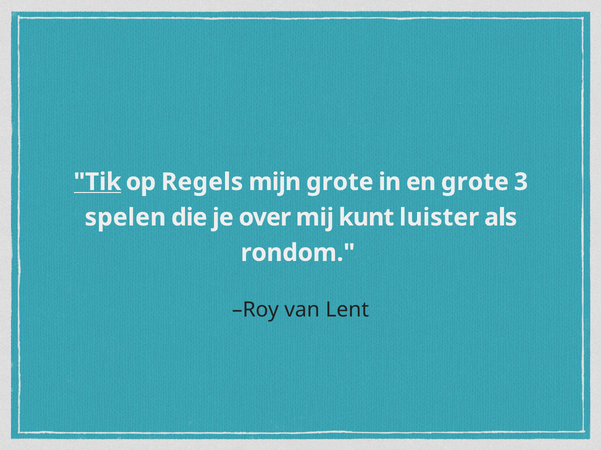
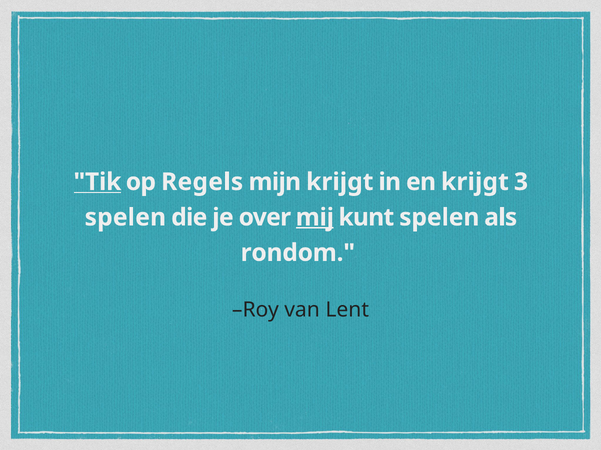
mijn grote: grote -> krijgt
en grote: grote -> krijgt
mij underline: none -> present
kunt luister: luister -> spelen
